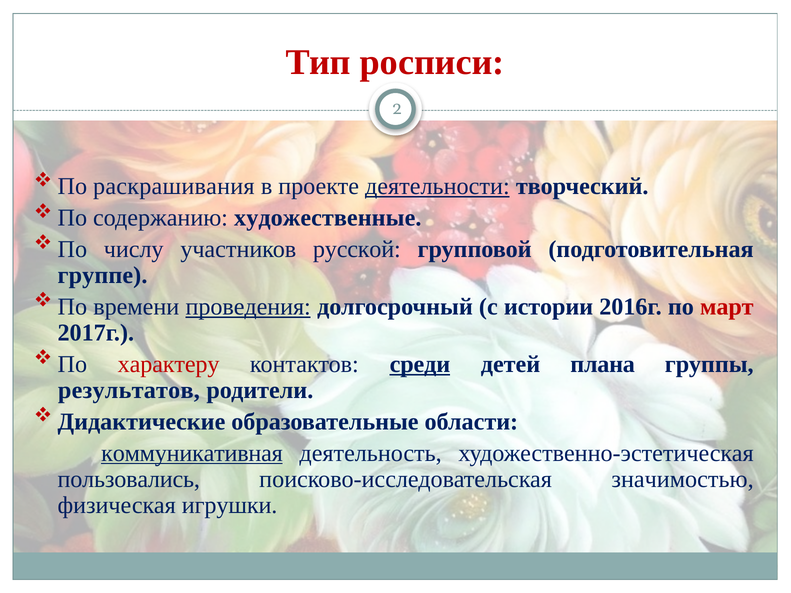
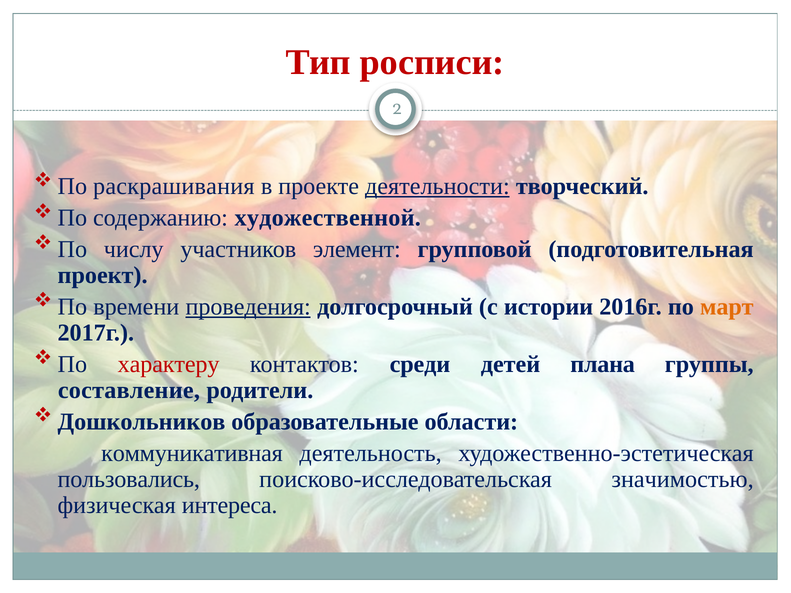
художественные: художественные -> художественной
русской: русской -> элемент
группе: группе -> проект
март colour: red -> orange
среди underline: present -> none
результатов: результатов -> составление
Дидактические: Дидактические -> Дошкольников
коммуникативная underline: present -> none
игрушки: игрушки -> интереса
